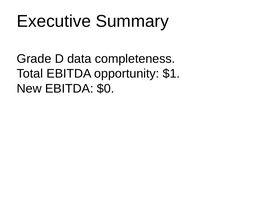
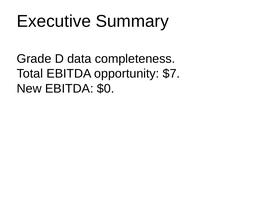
$1: $1 -> $7
